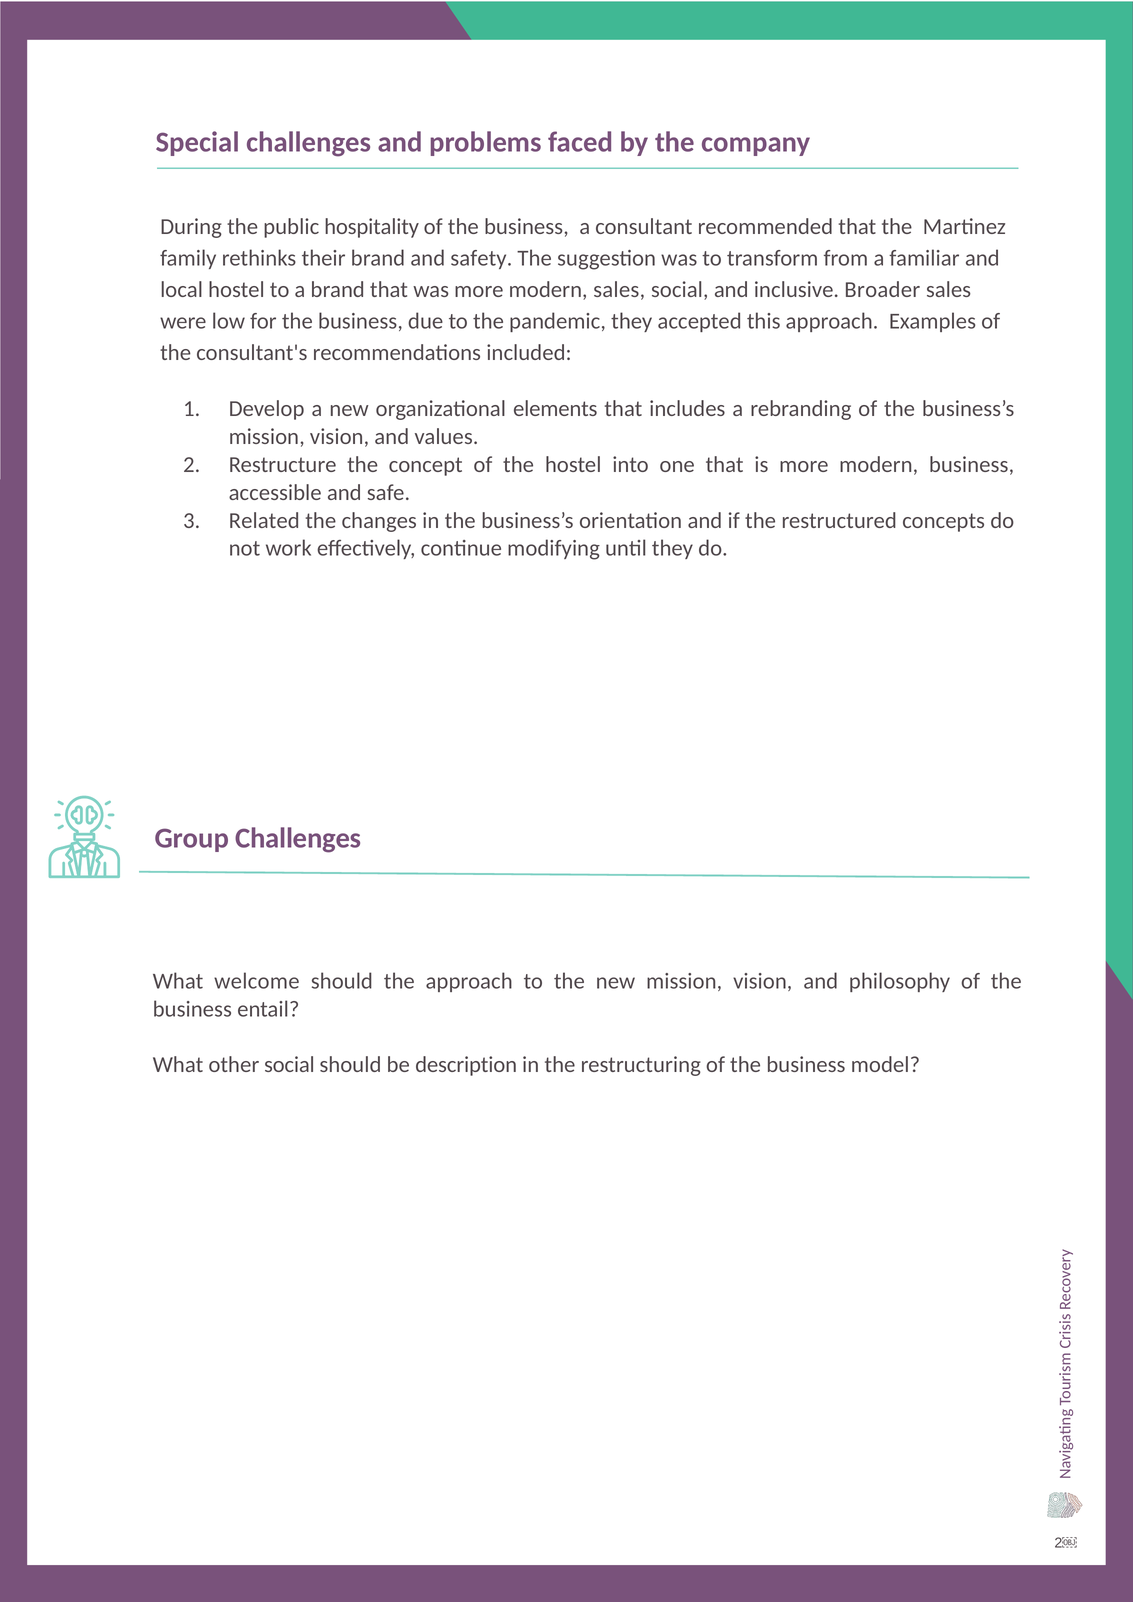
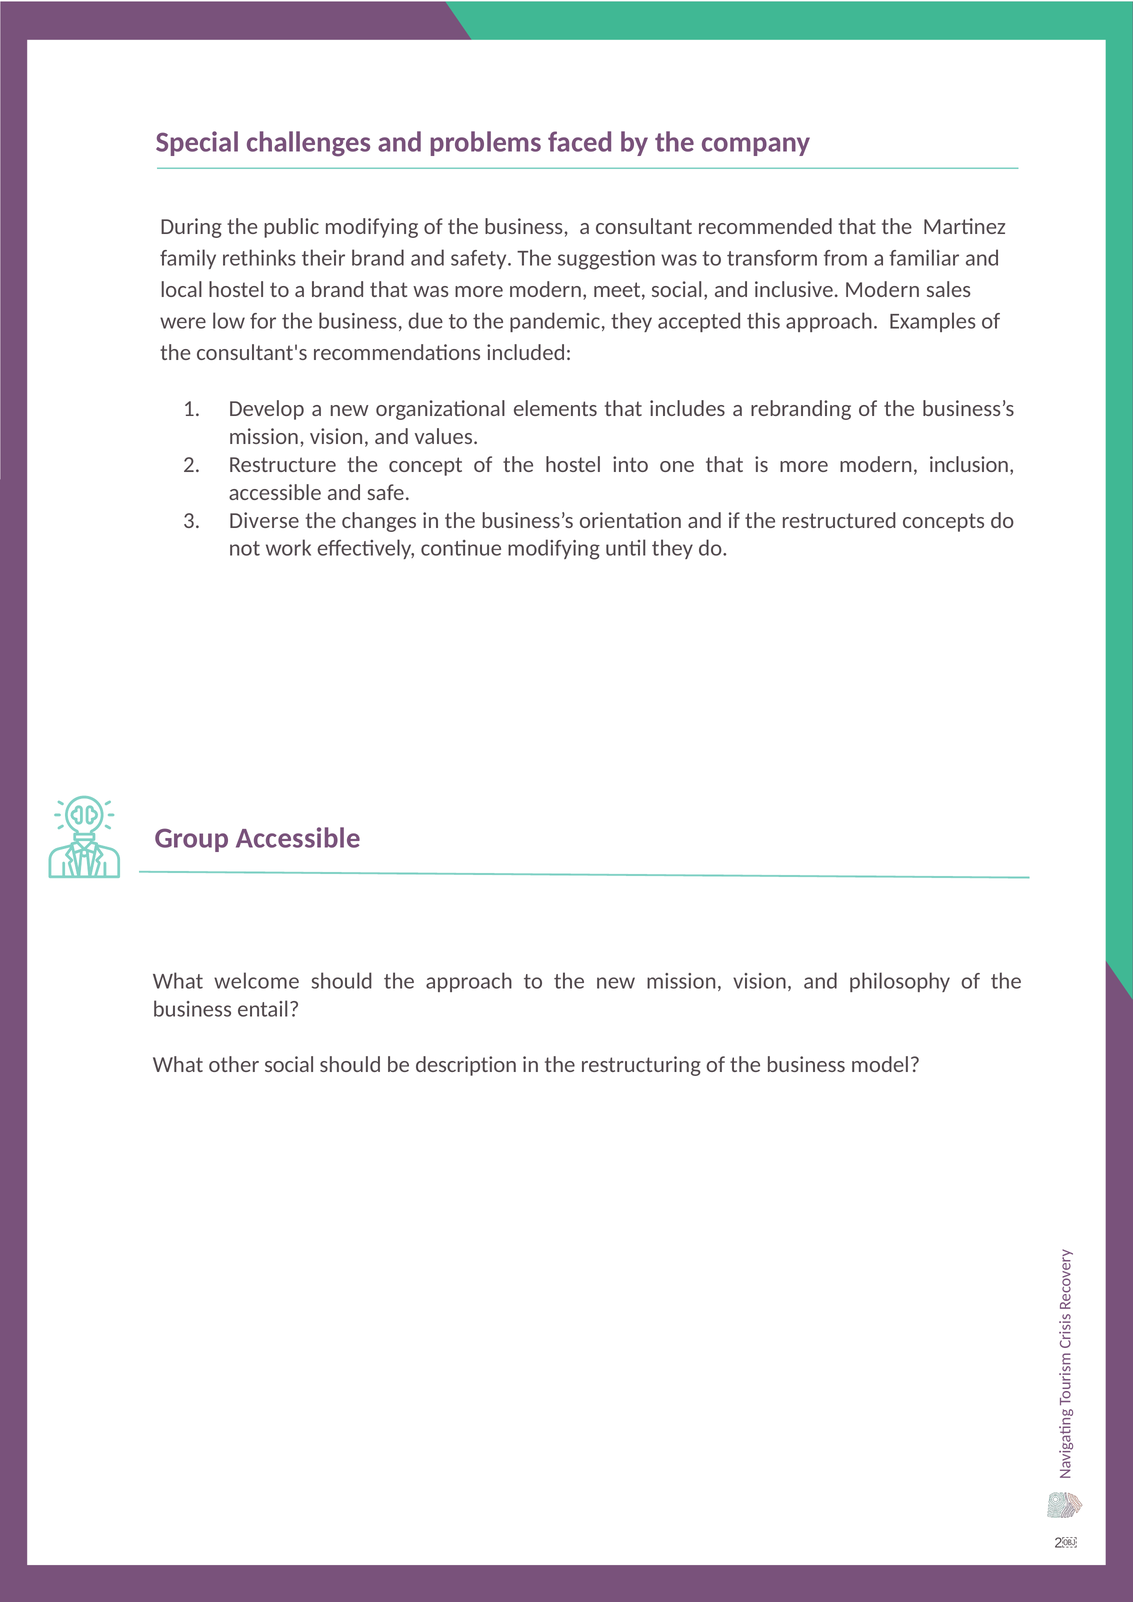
public hospitality: hospitality -> modifying
modern sales: sales -> meet
inclusive Broader: Broader -> Modern
modern business: business -> inclusion
Related: Related -> Diverse
Group Challenges: Challenges -> Accessible
